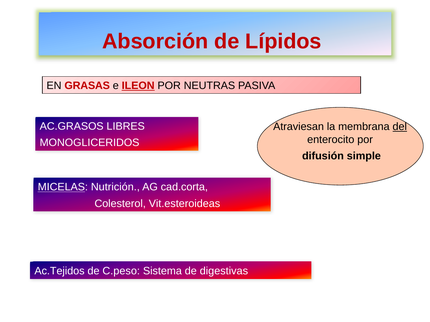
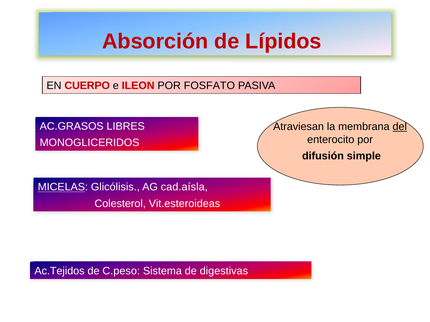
GRASAS: GRASAS -> CUERPO
ILEON underline: present -> none
NEUTRAS: NEUTRAS -> FOSFATO
Nutrición: Nutrición -> Glicólisis
cad.corta: cad.corta -> cad.aísla
